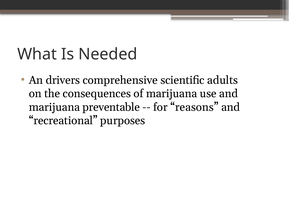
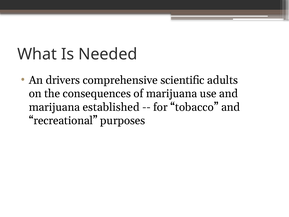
preventable: preventable -> established
reasons: reasons -> tobacco
